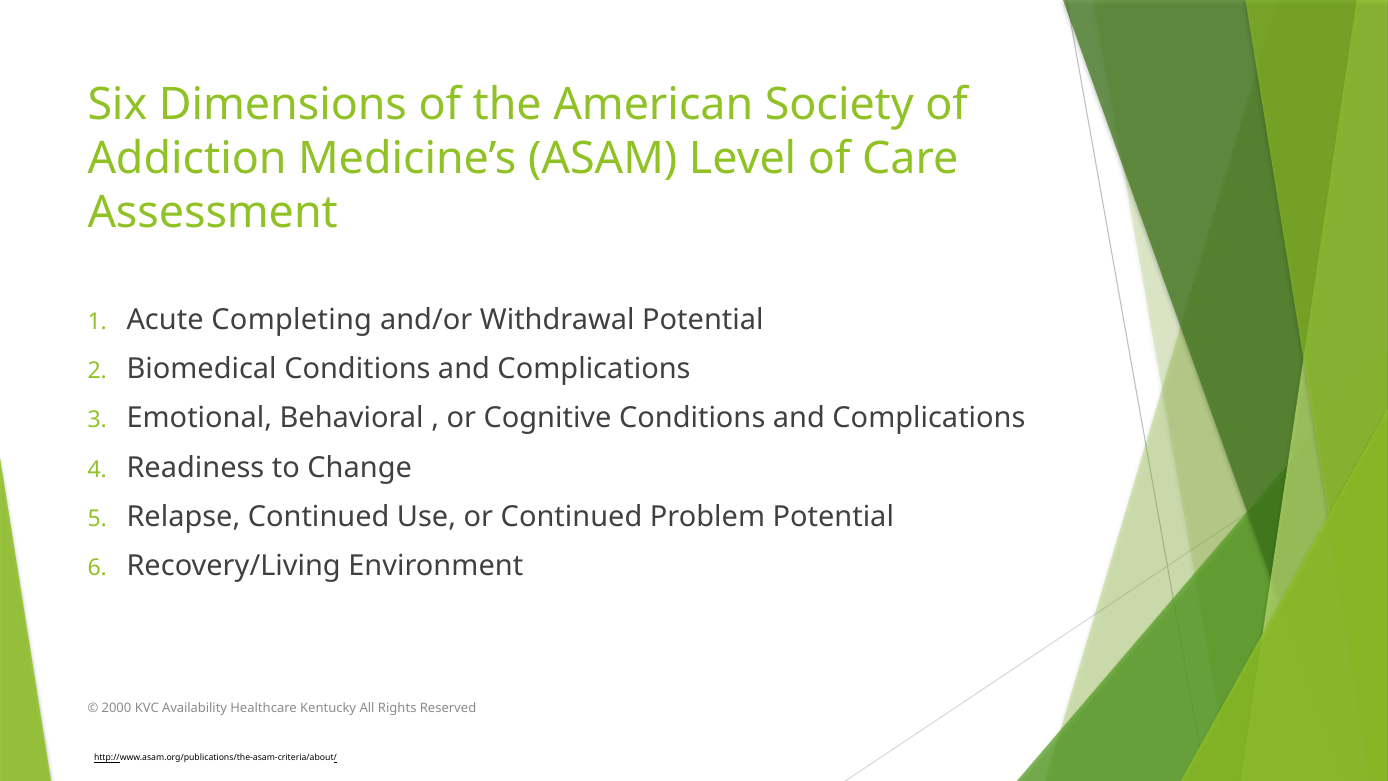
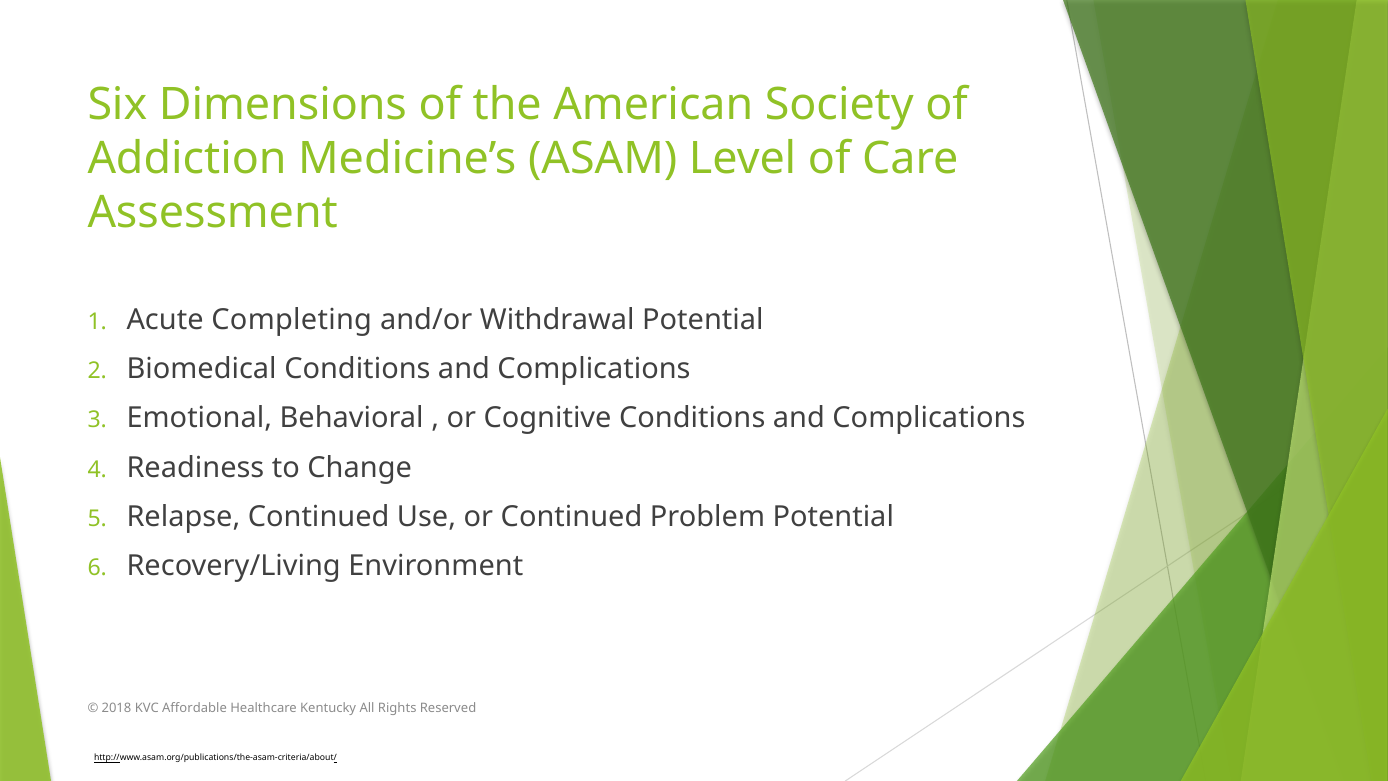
2000: 2000 -> 2018
Availability: Availability -> Affordable
